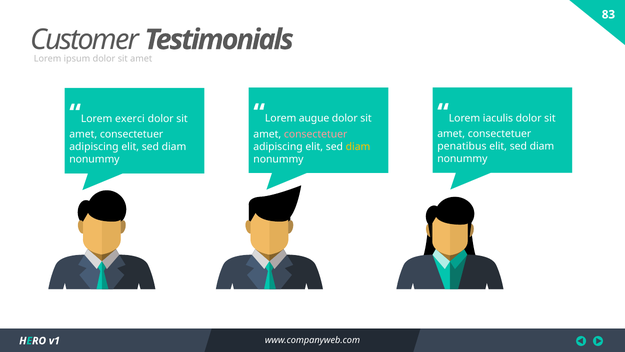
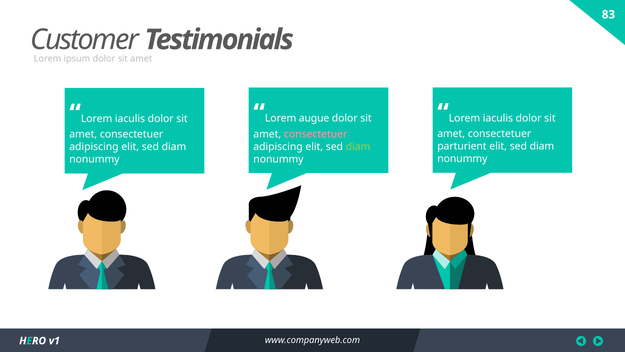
exerci at (130, 119): exerci -> iaculis
penatibus: penatibus -> parturient
diam at (358, 146) colour: yellow -> light green
